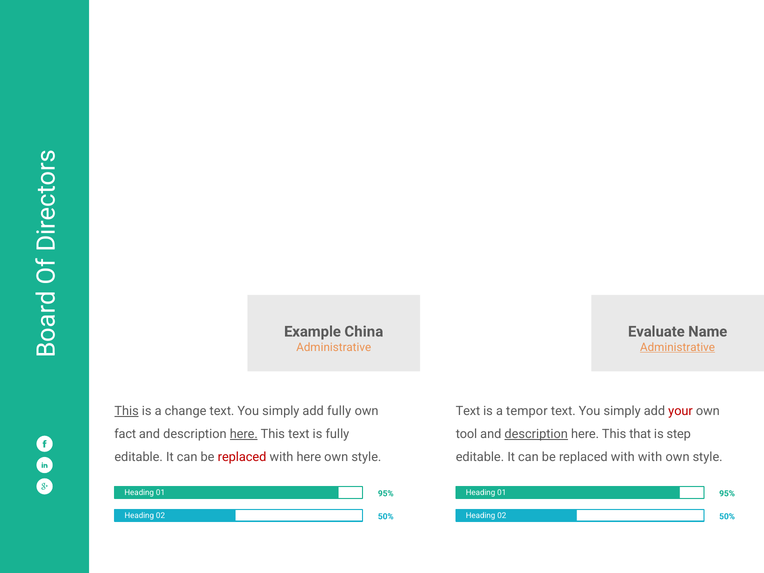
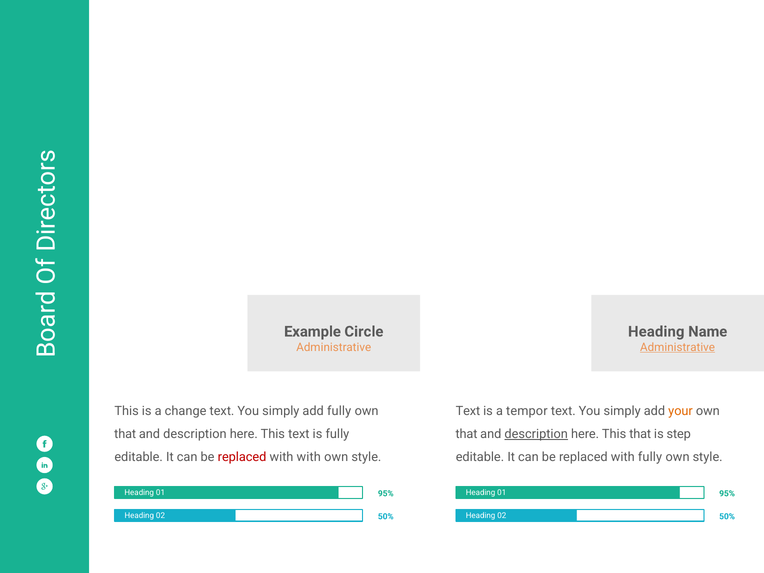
China: China -> Circle
Evaluate at (656, 332): Evaluate -> Heading
This at (127, 411) underline: present -> none
your colour: red -> orange
fact at (125, 434): fact -> that
here at (244, 434) underline: present -> none
tool at (466, 434): tool -> that
with here: here -> with
with with: with -> fully
